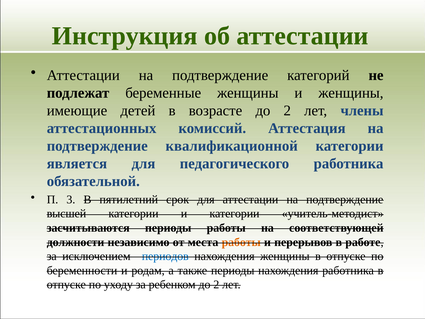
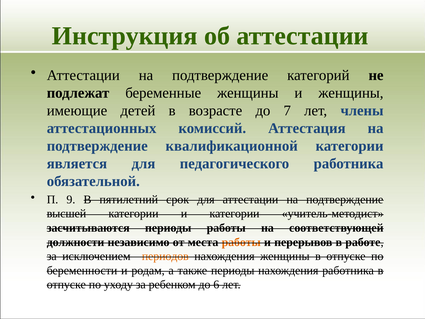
возрасте до 2: 2 -> 7
3: 3 -> 9
периодов colour: blue -> orange
ребенком до 2: 2 -> 6
